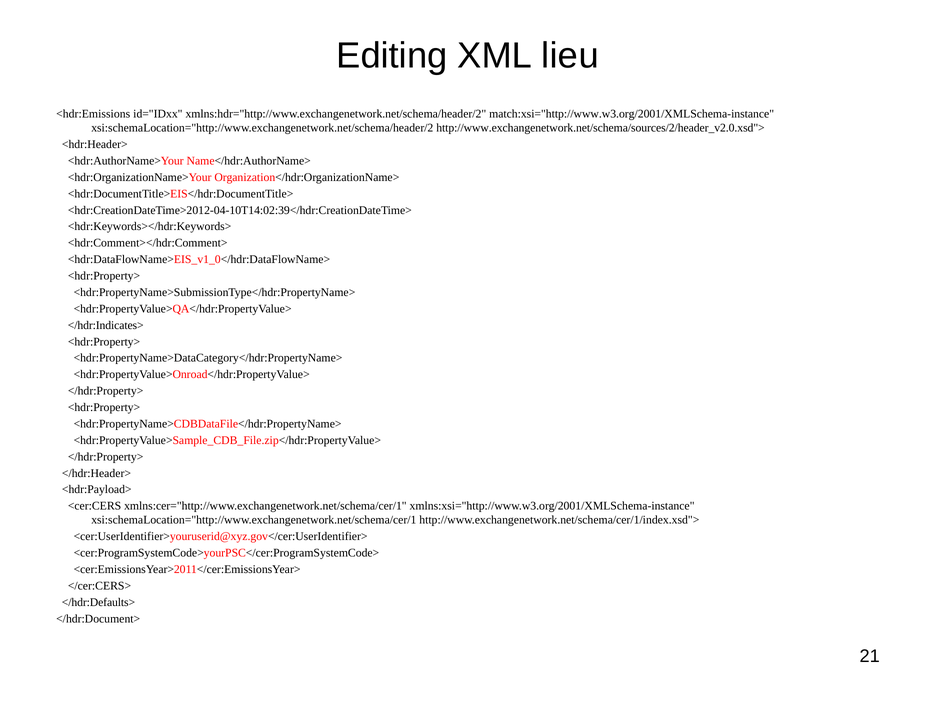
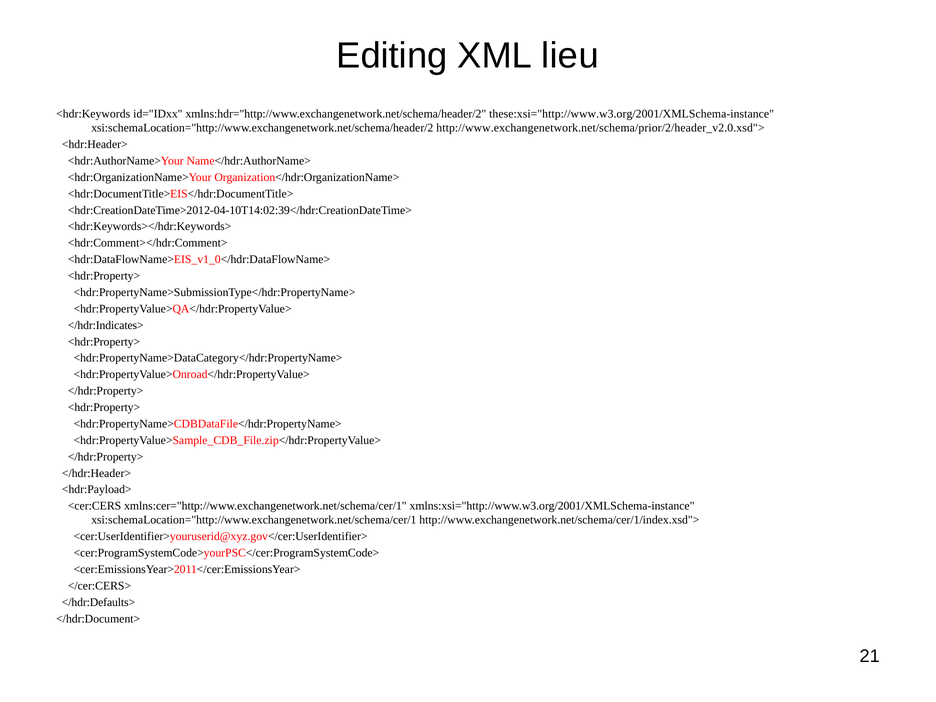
<hdr:Emissions: <hdr:Emissions -> <hdr:Keywords
match:xsi="http://www.w3.org/2001/XMLSchema-instance: match:xsi="http://www.w3.org/2001/XMLSchema-instance -> these:xsi="http://www.w3.org/2001/XMLSchema-instance
http://www.exchangenetwork.net/schema/sources/2/header_v2.0.xsd">: http://www.exchangenetwork.net/schema/sources/2/header_v2.0.xsd"> -> http://www.exchangenetwork.net/schema/prior/2/header_v2.0.xsd">
